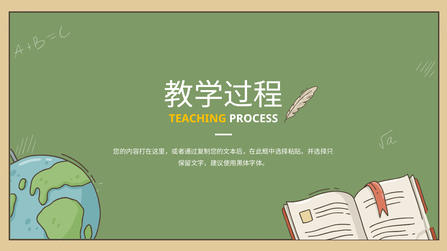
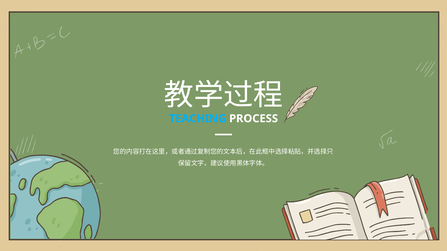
TEACHING colour: yellow -> light blue
